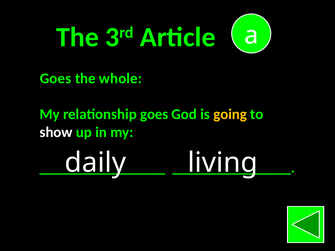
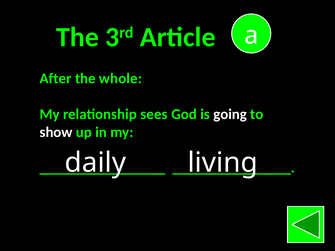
Goes at (56, 79): Goes -> After
relationship goes: goes -> sees
going colour: yellow -> white
